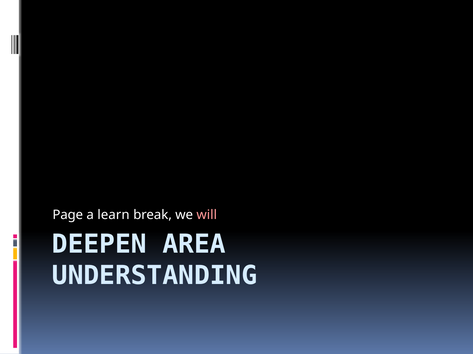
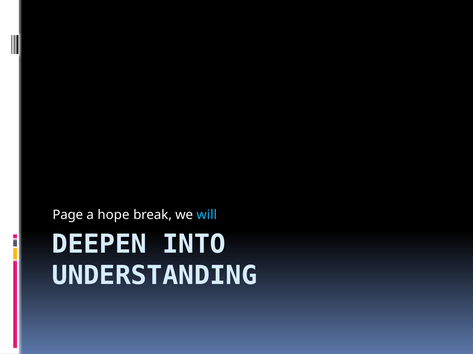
learn: learn -> hope
will colour: pink -> light blue
AREA: AREA -> INTO
